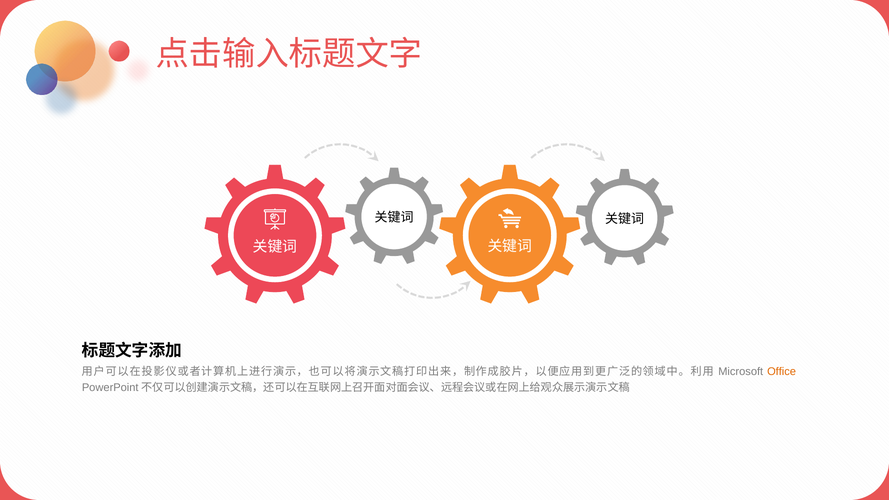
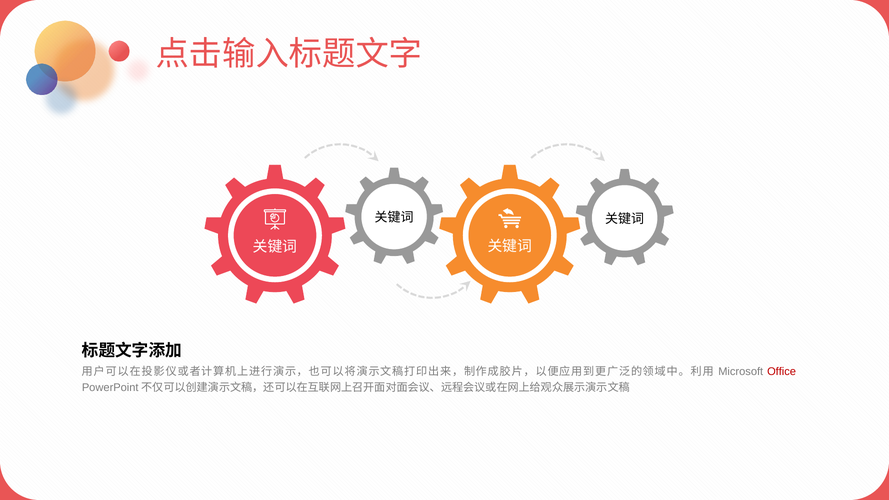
Office colour: orange -> red
